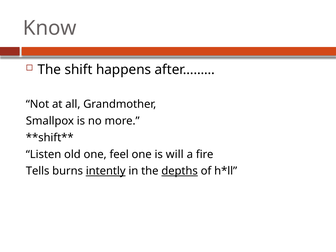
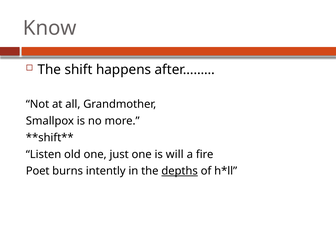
feel: feel -> just
Tells: Tells -> Poet
intently underline: present -> none
